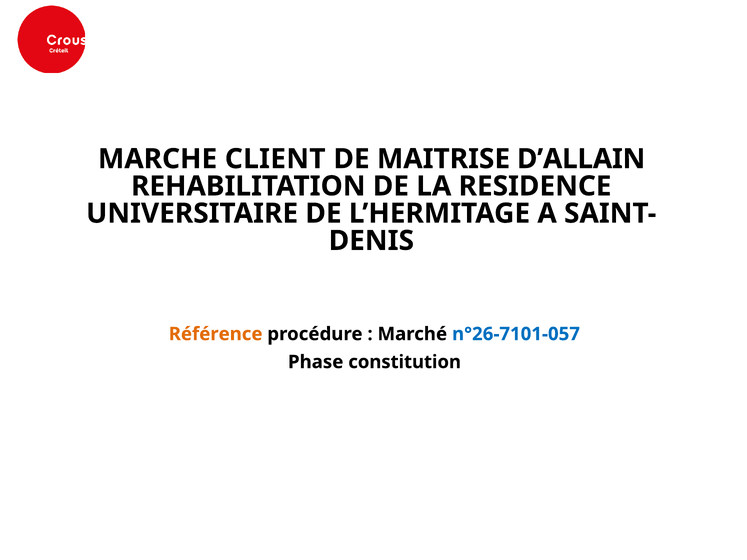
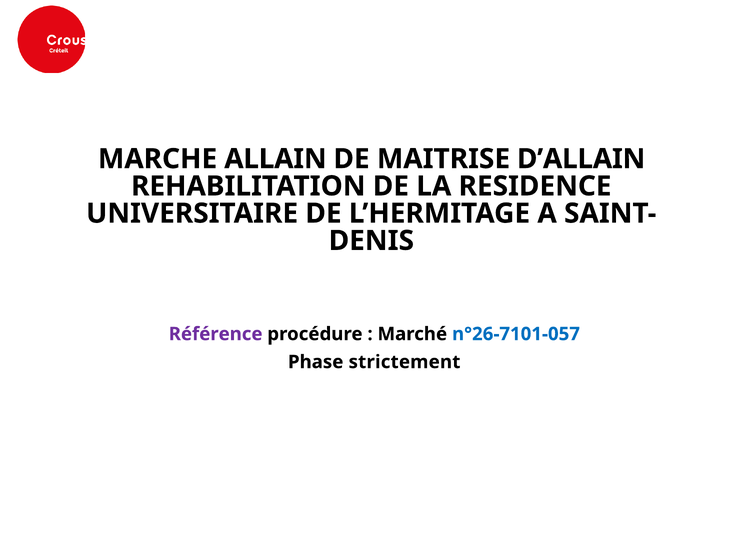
CLIENT: CLIENT -> ALLAIN
Référence colour: orange -> purple
constitution: constitution -> strictement
